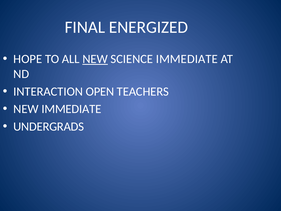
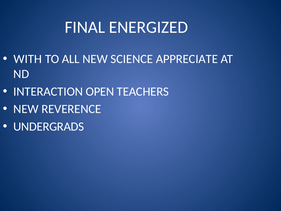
HOPE: HOPE -> WITH
NEW at (95, 59) underline: present -> none
SCIENCE IMMEDIATE: IMMEDIATE -> APPRECIATE
NEW IMMEDIATE: IMMEDIATE -> REVERENCE
